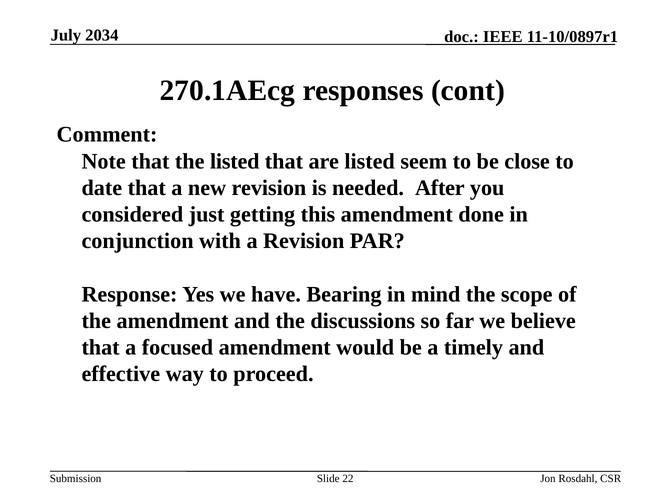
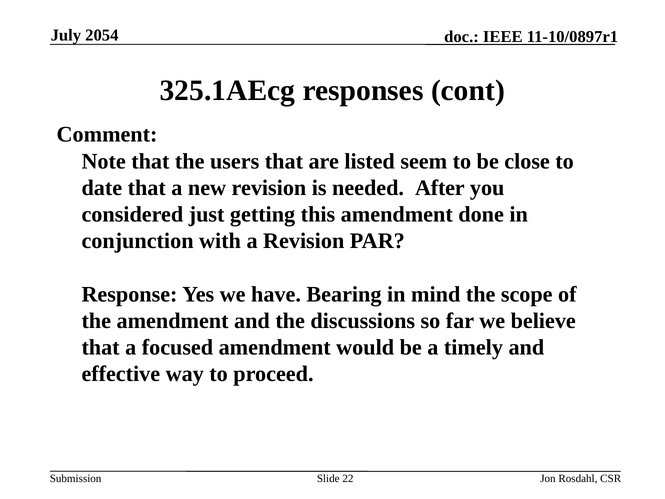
2034: 2034 -> 2054
270.1AEcg: 270.1AEcg -> 325.1AEcg
the listed: listed -> users
